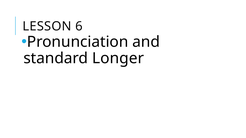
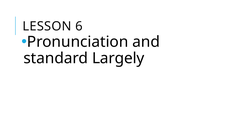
Longer: Longer -> Largely
